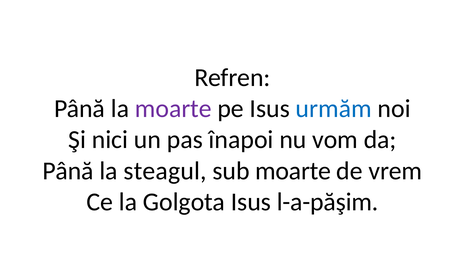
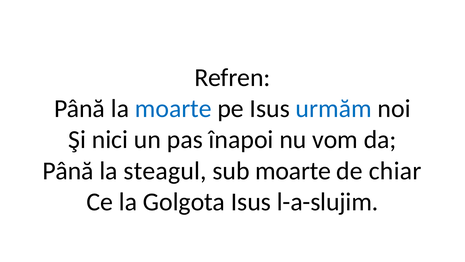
moarte at (173, 109) colour: purple -> blue
vrem: vrem -> chiar
l-a-păşim: l-a-păşim -> l-a-slujim
